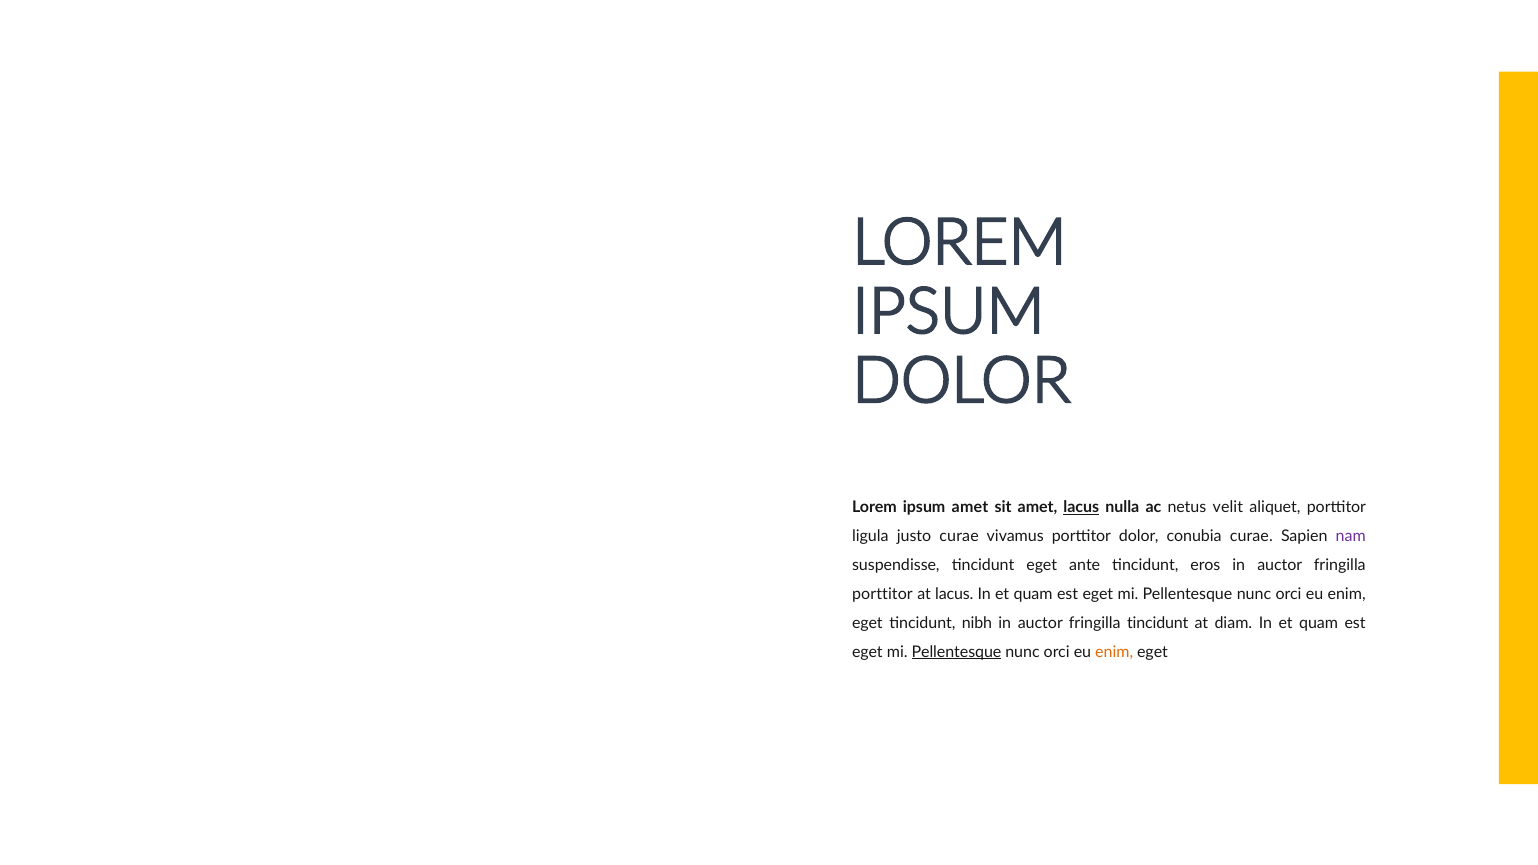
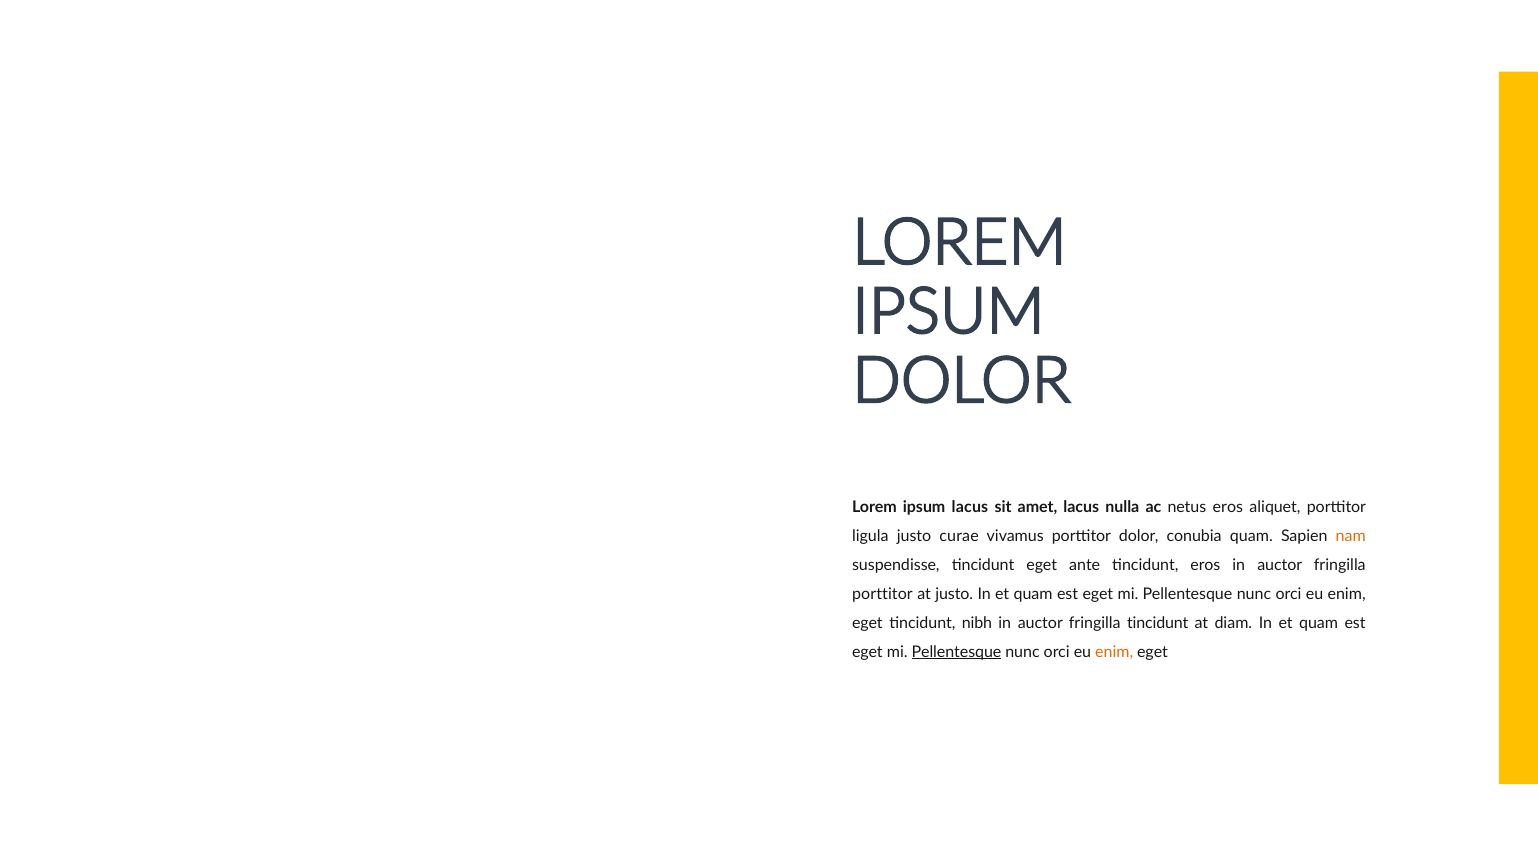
ipsum amet: amet -> lacus
lacus at (1081, 508) underline: present -> none
netus velit: velit -> eros
conubia curae: curae -> quam
nam colour: purple -> orange
at lacus: lacus -> justo
